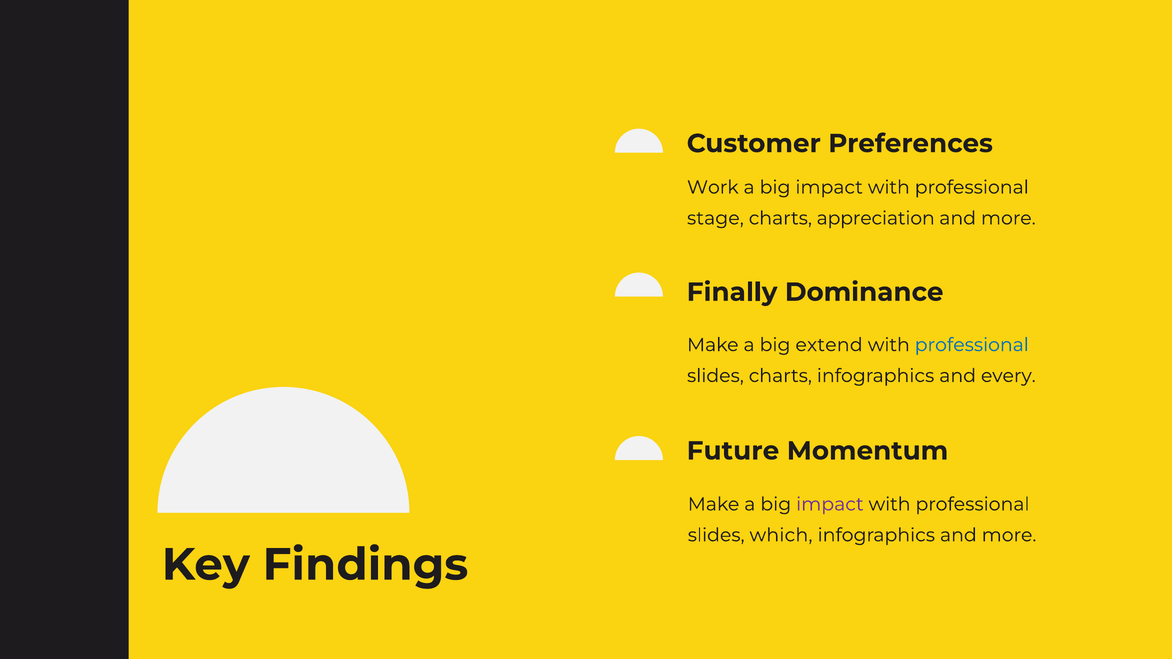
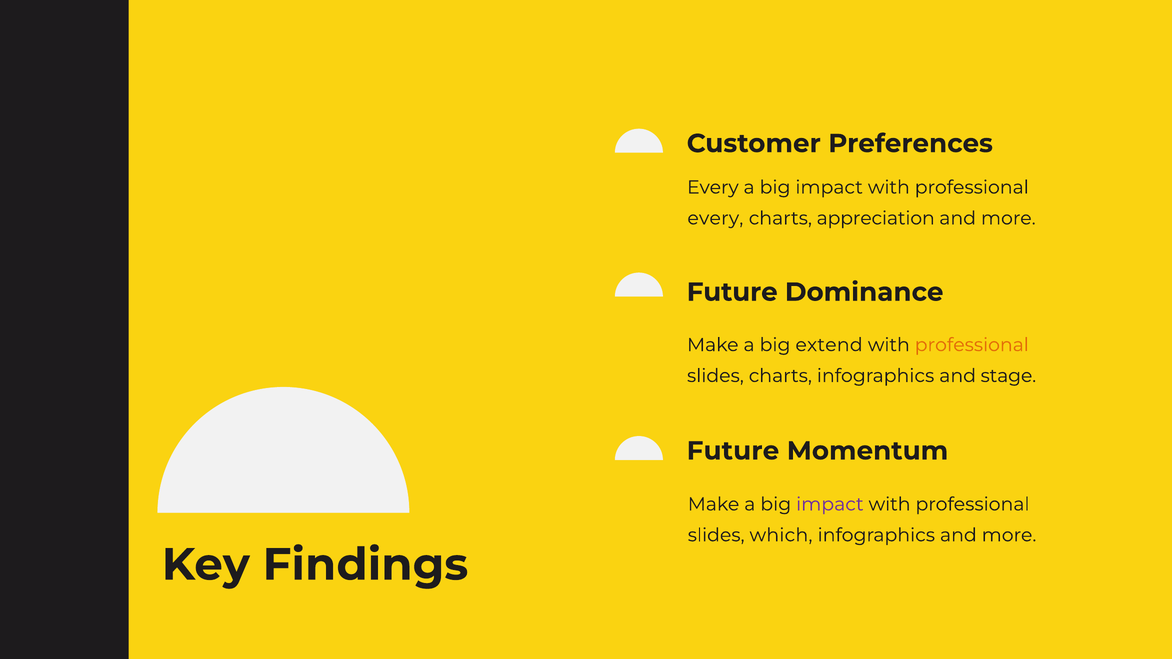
Work at (713, 187): Work -> Every
stage at (715, 218): stage -> every
Finally at (732, 292): Finally -> Future
professional at (972, 345) colour: blue -> orange
every: every -> stage
